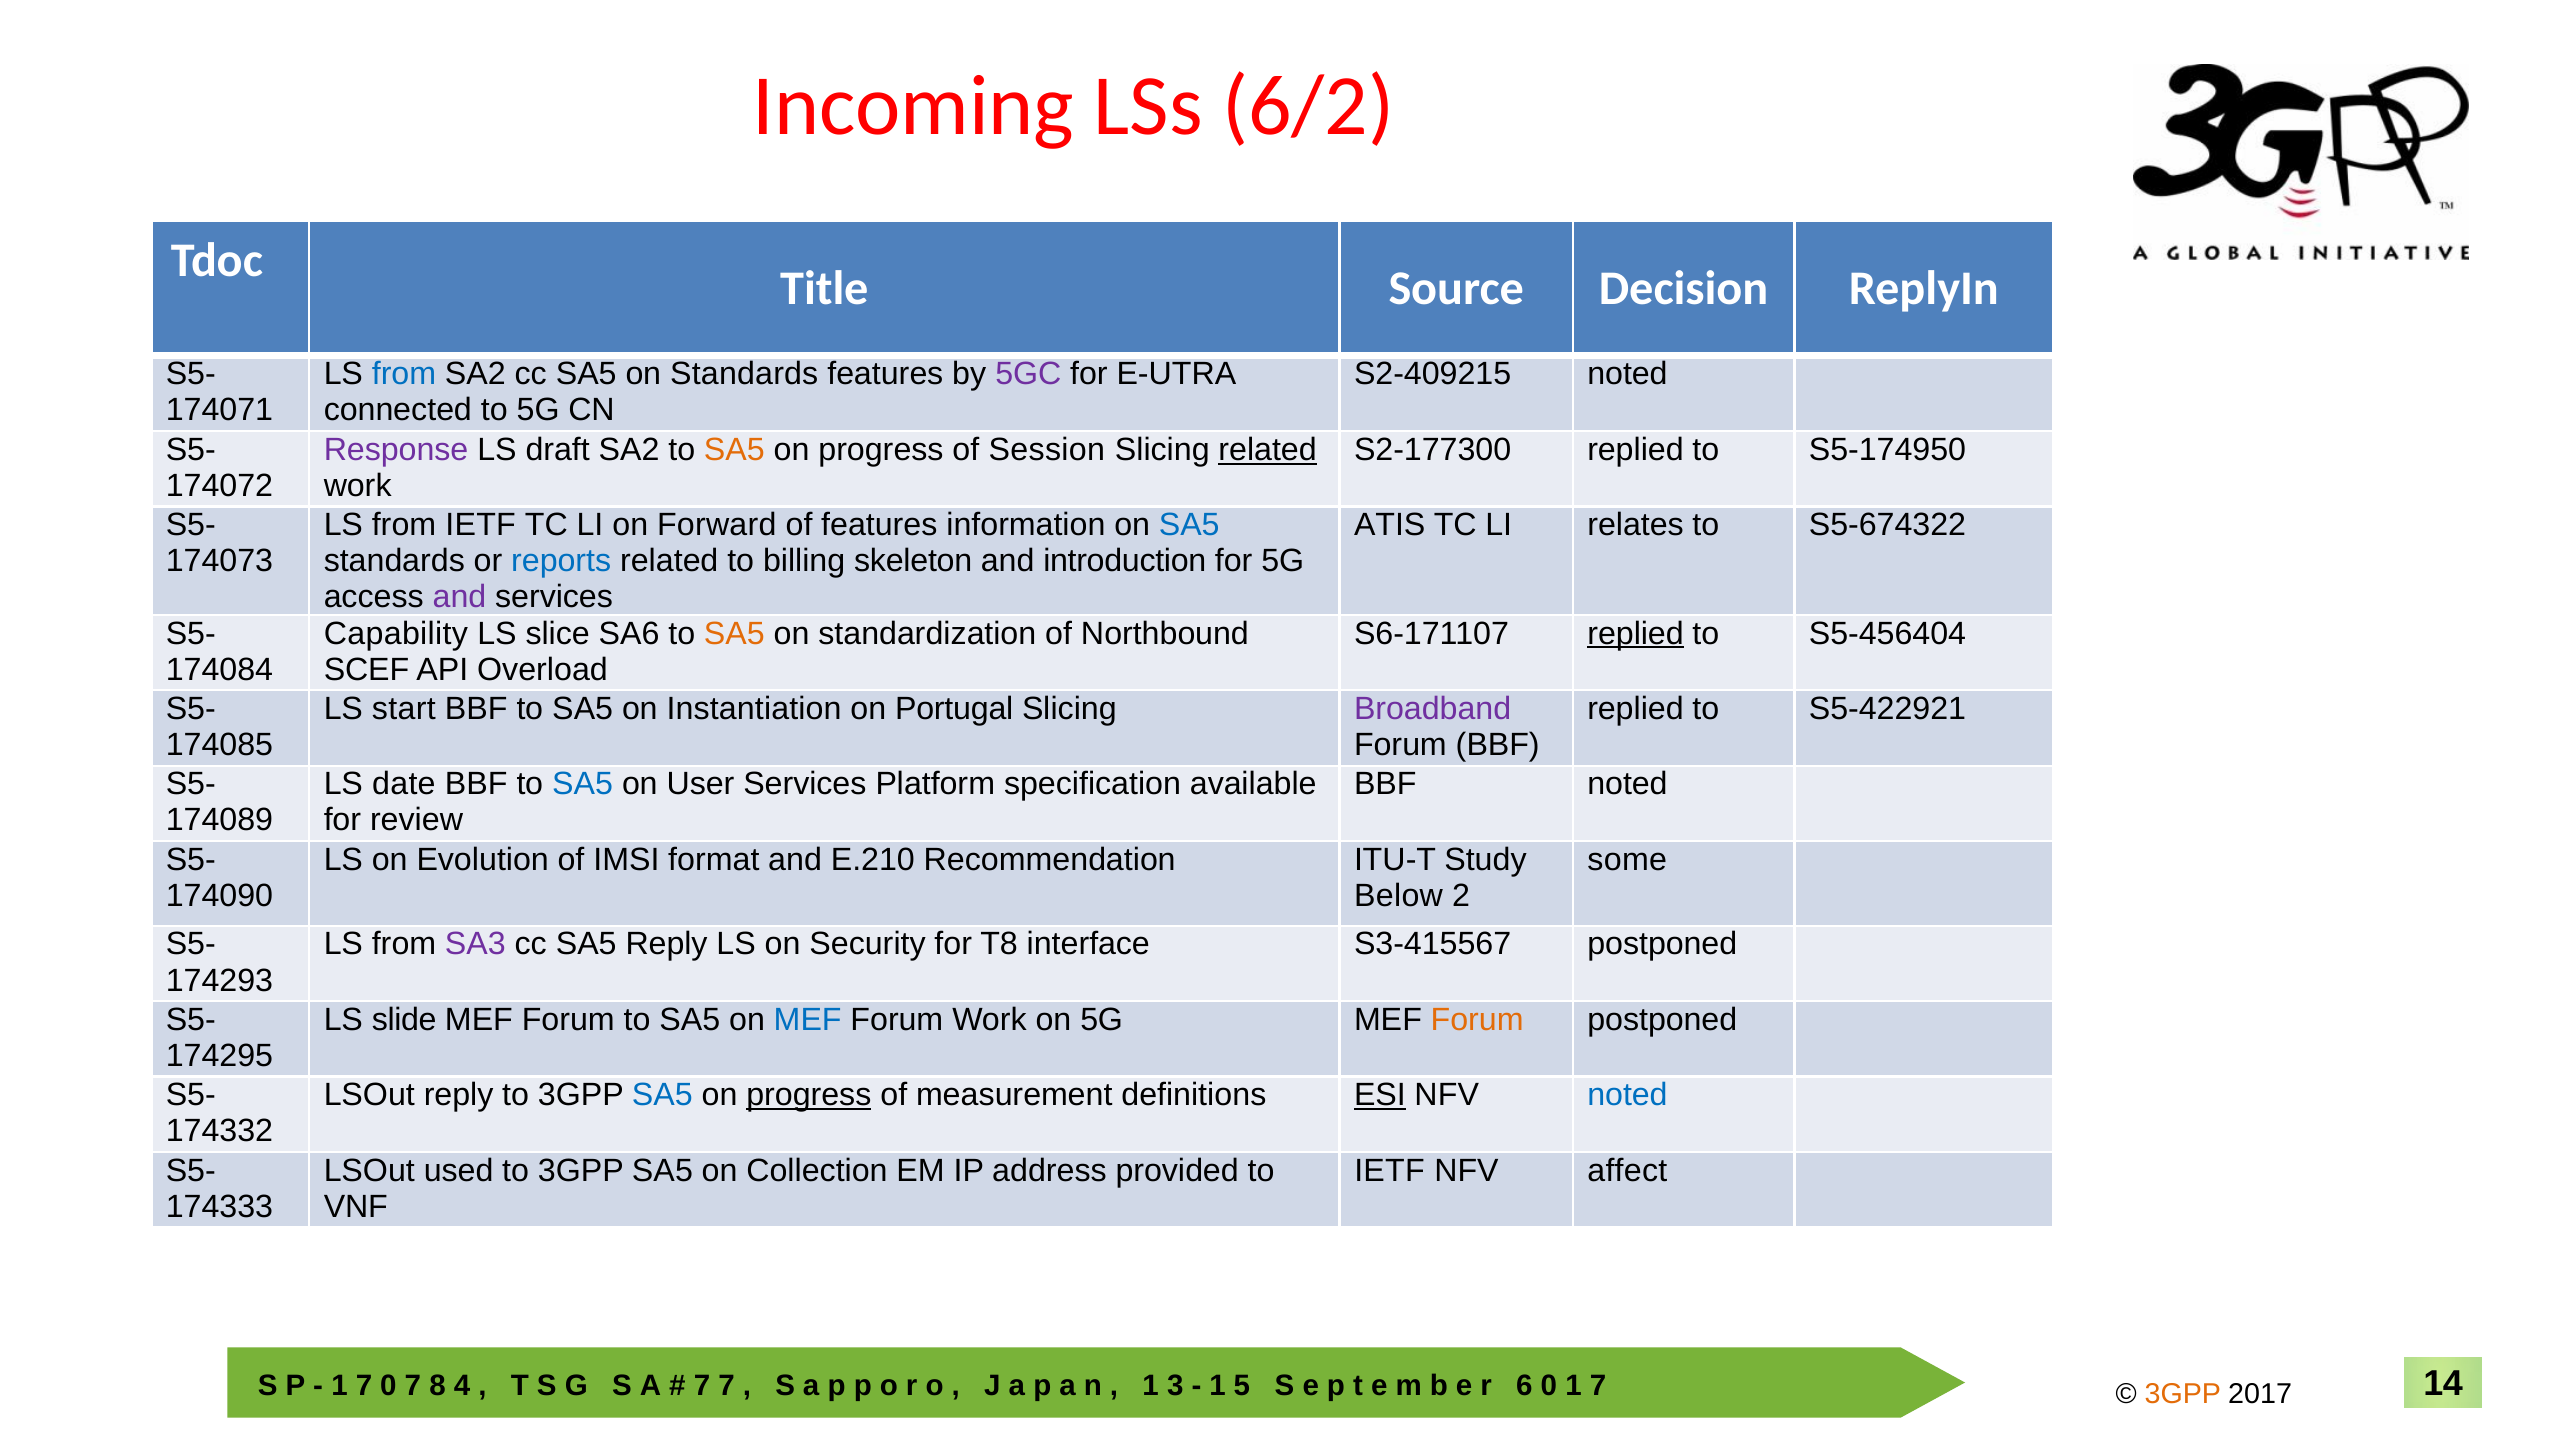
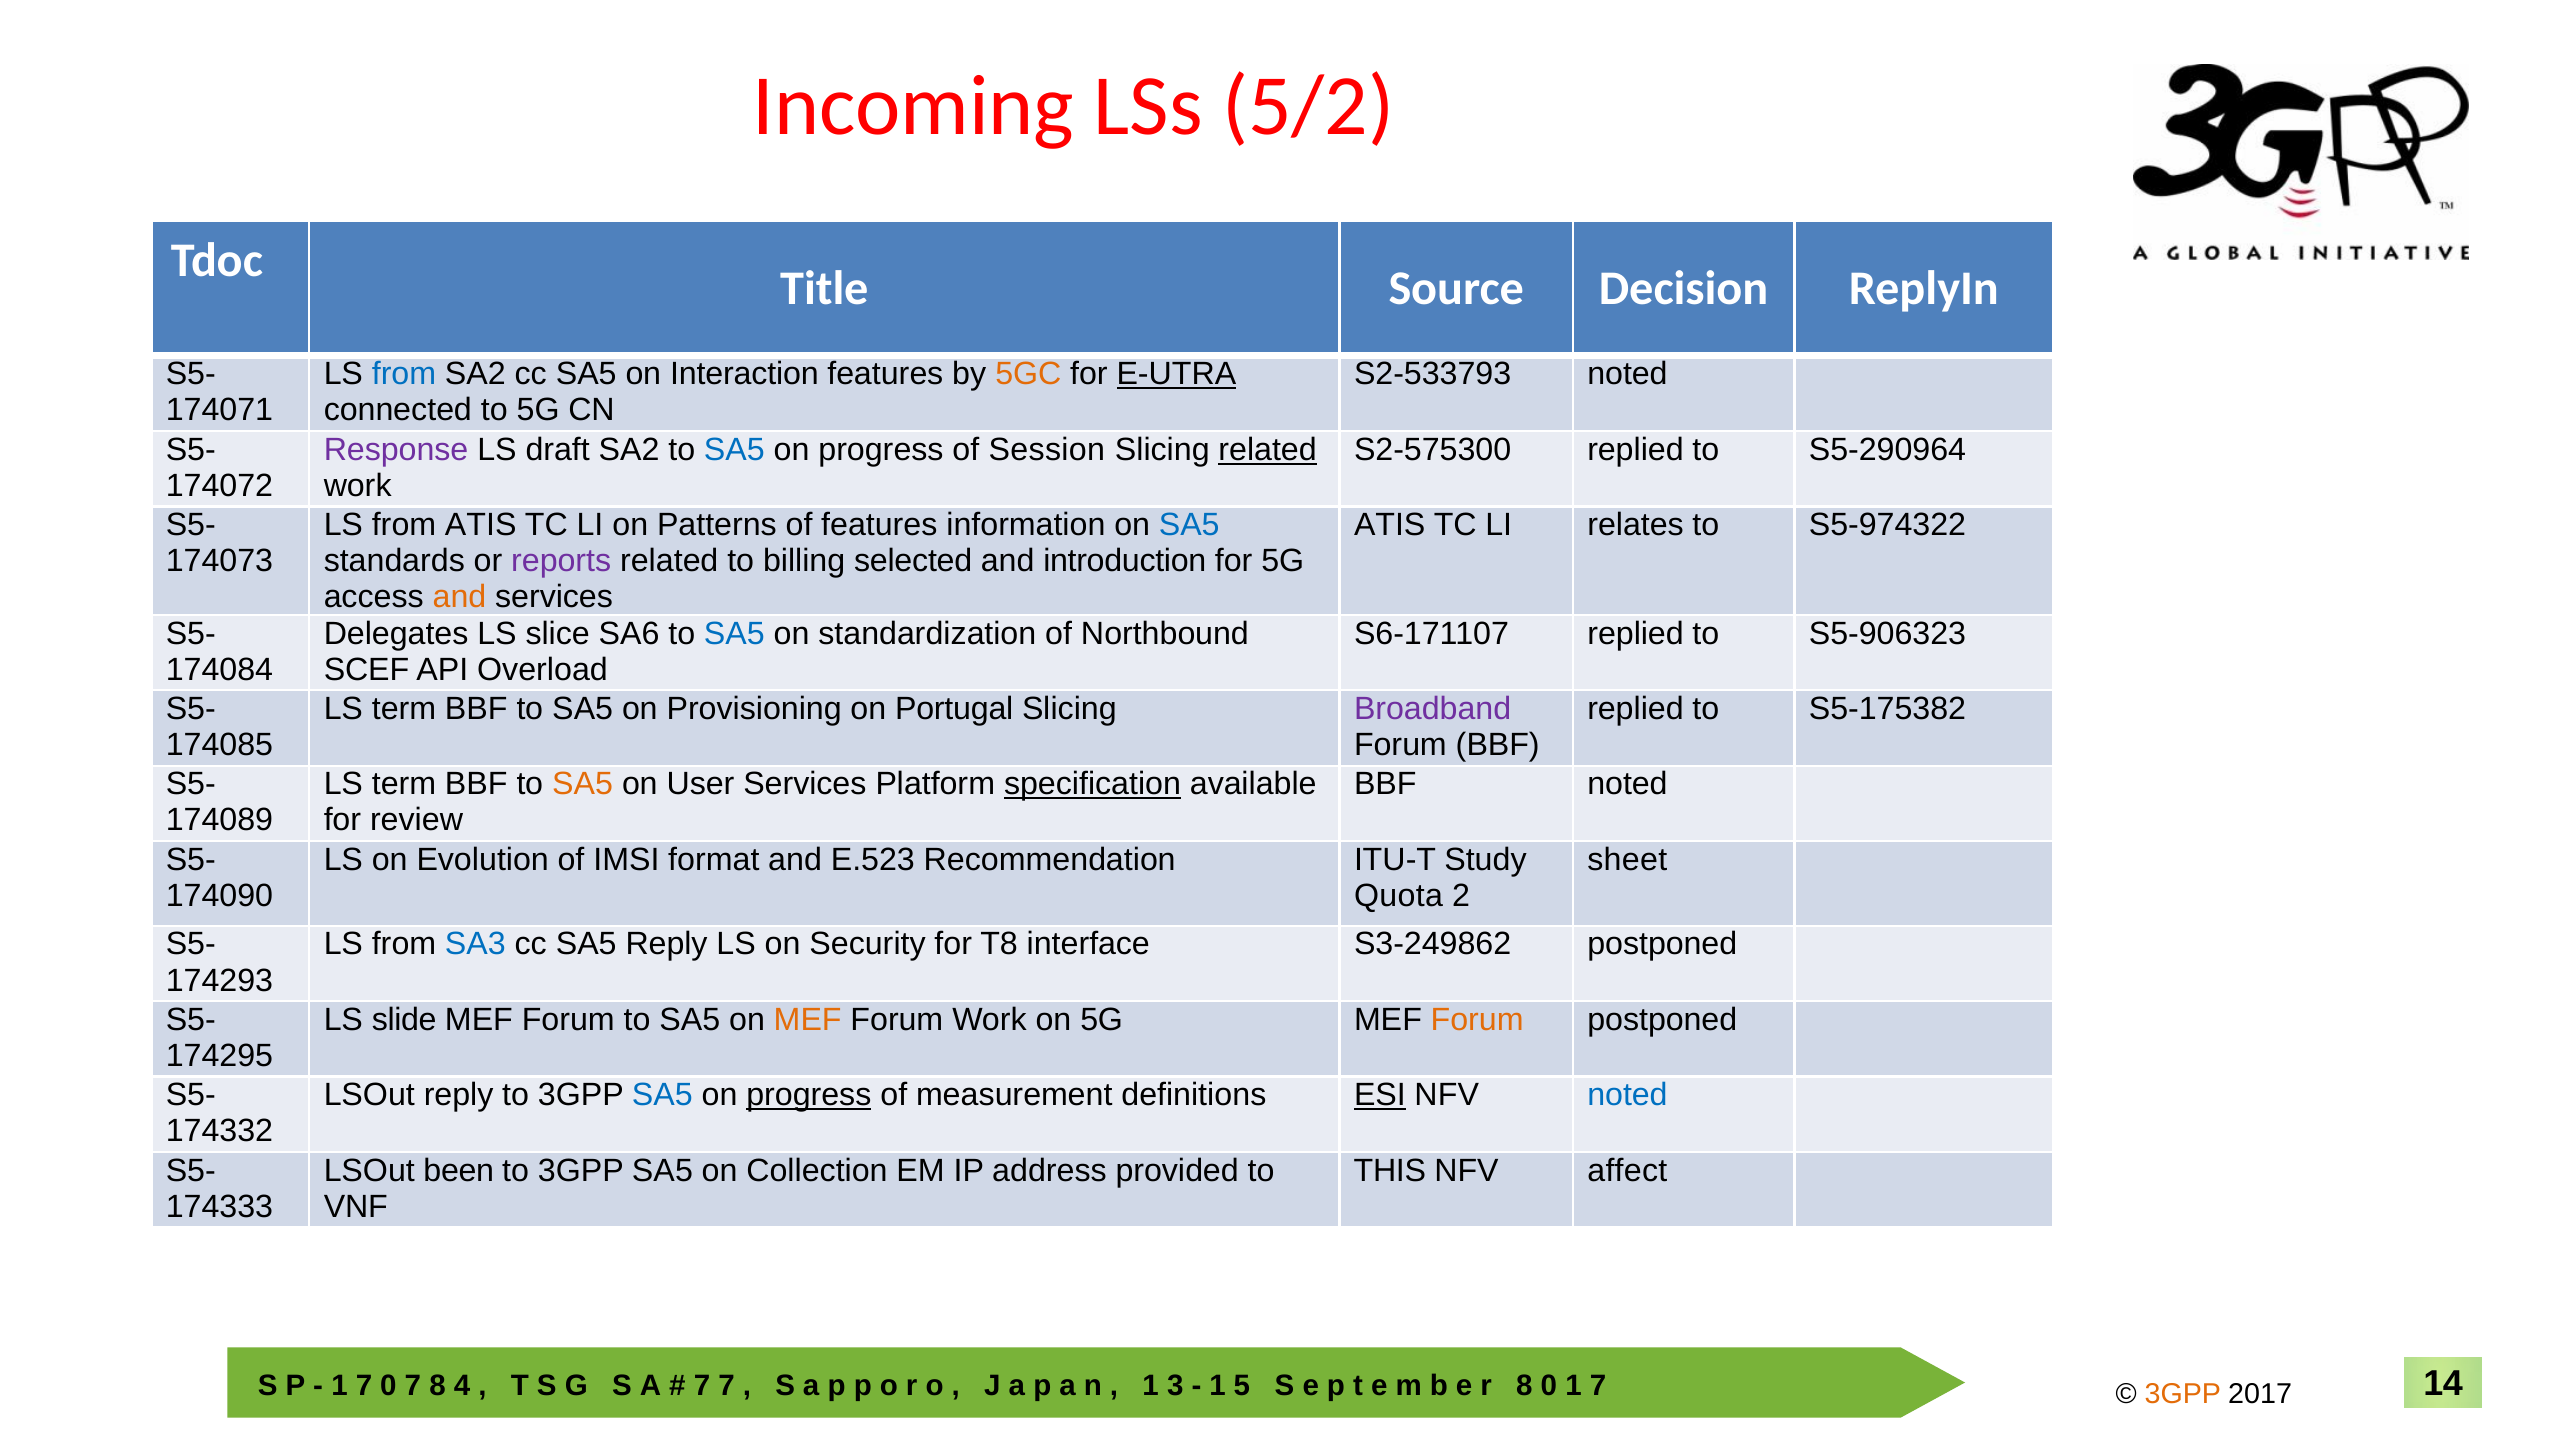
6/2: 6/2 -> 5/2
on Standards: Standards -> Interaction
5GC colour: purple -> orange
E-UTRA underline: none -> present
S2-409215: S2-409215 -> S2-533793
SA5 at (734, 450) colour: orange -> blue
S2-177300: S2-177300 -> S2-575300
S5-174950: S5-174950 -> S5-290964
from IETF: IETF -> ATIS
Forward: Forward -> Patterns
S5-674322: S5-674322 -> S5-974322
reports colour: blue -> purple
skeleton: skeleton -> selected
and at (460, 597) colour: purple -> orange
Capability: Capability -> Delegates
SA5 at (734, 633) colour: orange -> blue
replied at (1636, 633) underline: present -> none
S5-456404: S5-456404 -> S5-906323
start at (404, 709): start -> term
Instantiation: Instantiation -> Provisioning
S5-422921: S5-422921 -> S5-175382
date at (404, 784): date -> term
SA5 at (583, 784) colour: blue -> orange
specification underline: none -> present
E.210: E.210 -> E.523
some: some -> sheet
Below: Below -> Quota
SA3 colour: purple -> blue
S3-415567: S3-415567 -> S3-249862
MEF at (808, 1020) colour: blue -> orange
used: used -> been
IETF at (1390, 1171): IETF -> THIS
6 at (1524, 1386): 6 -> 8
